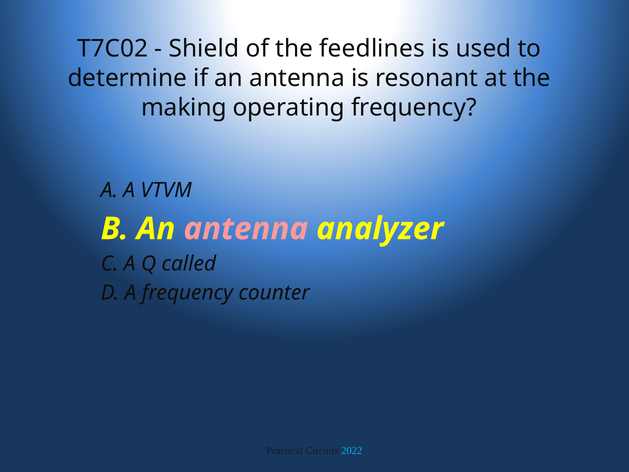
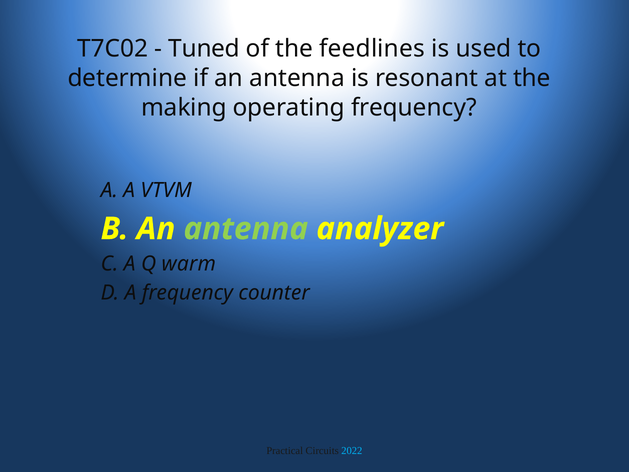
Shield: Shield -> Tuned
antenna at (246, 229) colour: pink -> light green
called: called -> warm
